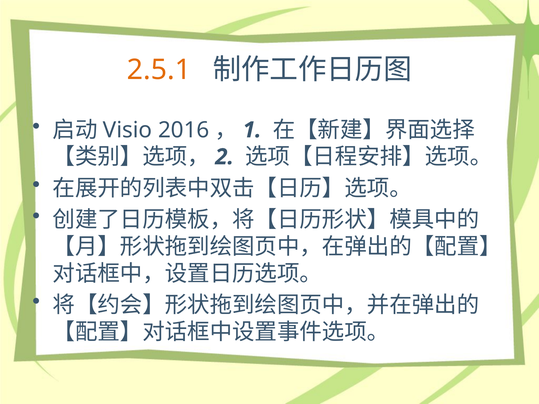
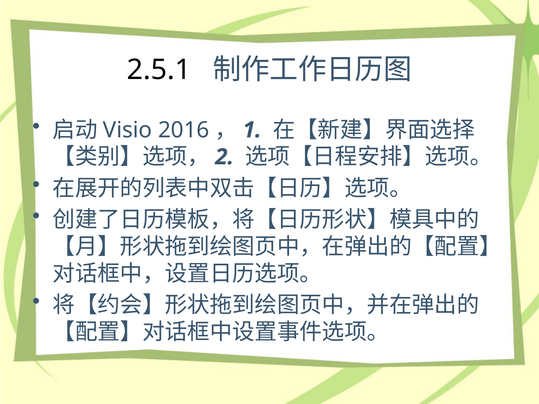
2.5.1 colour: orange -> black
